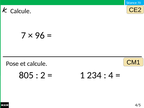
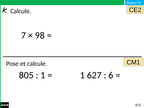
96: 96 -> 98
2 at (43, 75): 2 -> 1
234: 234 -> 627
4: 4 -> 6
